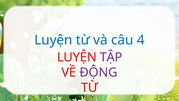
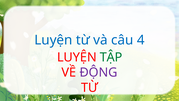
TẬP colour: purple -> green
